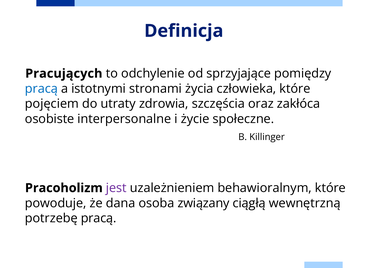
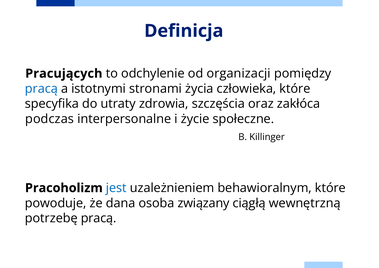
sprzyjające: sprzyjające -> organizacji
pojęciem: pojęciem -> specyfika
osobiste: osobiste -> podczas
jest colour: purple -> blue
